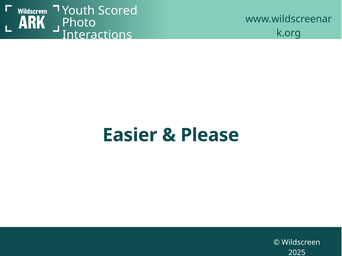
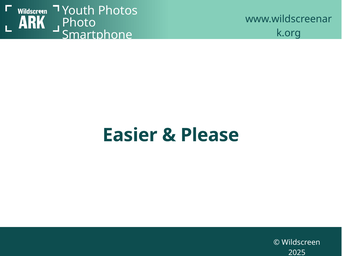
Scored: Scored -> Photos
Interactions: Interactions -> Smartphone
